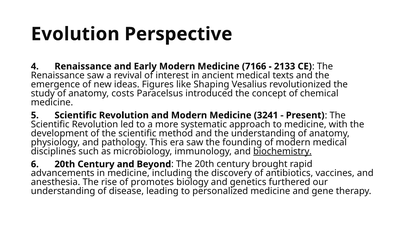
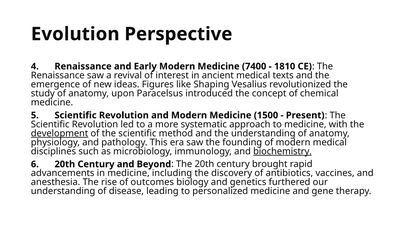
7166: 7166 -> 7400
2133: 2133 -> 1810
costs: costs -> upon
3241: 3241 -> 1500
development underline: none -> present
promotes: promotes -> outcomes
